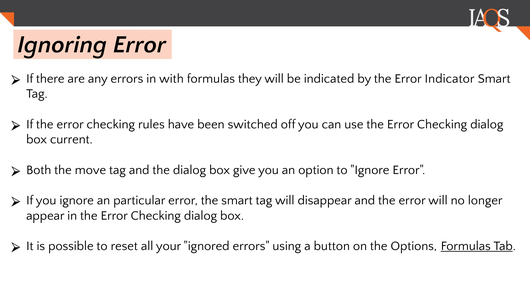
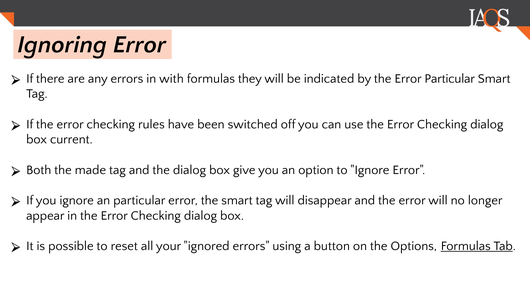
Error Indicator: Indicator -> Particular
move: move -> made
